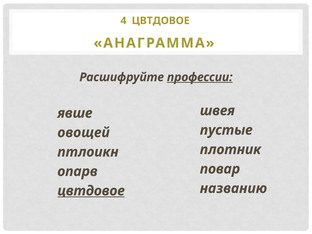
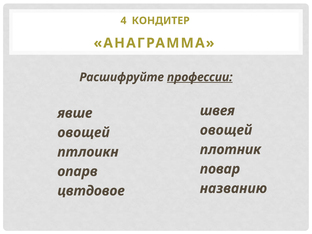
4 ЦВТДОВОЕ: ЦВТДОВОЕ -> КОНДИТЕР
пустые at (226, 130): пустые -> овощей
цвтдовое at (91, 191) underline: present -> none
